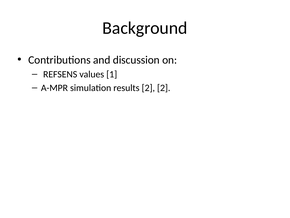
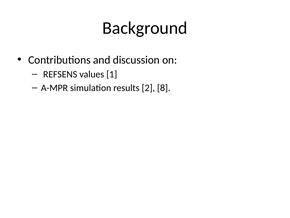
2 2: 2 -> 8
